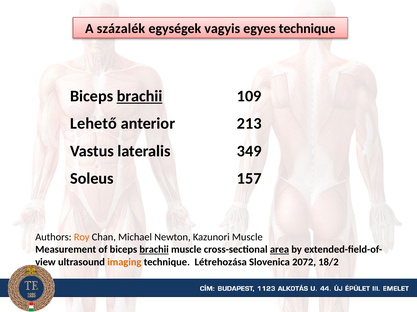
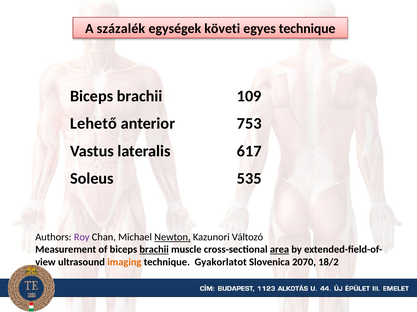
vagyis: vagyis -> követi
brachii at (140, 96) underline: present -> none
213: 213 -> 753
349: 349 -> 617
157: 157 -> 535
Roy colour: orange -> purple
Newton underline: none -> present
Kazunori Muscle: Muscle -> Változó
Létrehozása: Létrehozása -> Gyakorlatot
2072: 2072 -> 2070
